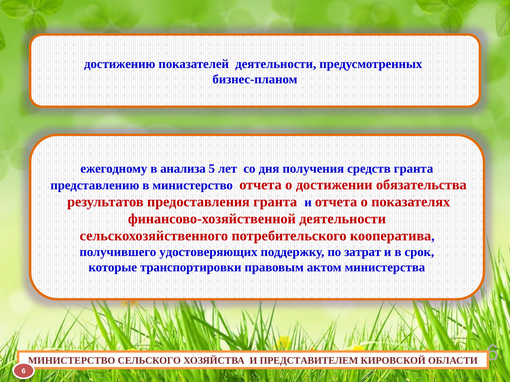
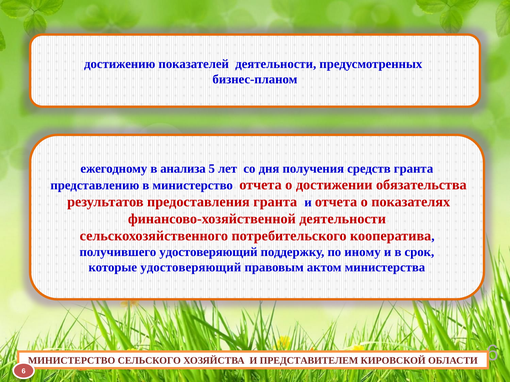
получившего удостоверяющих: удостоверяющих -> удостоверяющий
затрат: затрат -> иному
которые транспортировки: транспортировки -> удостоверяющий
